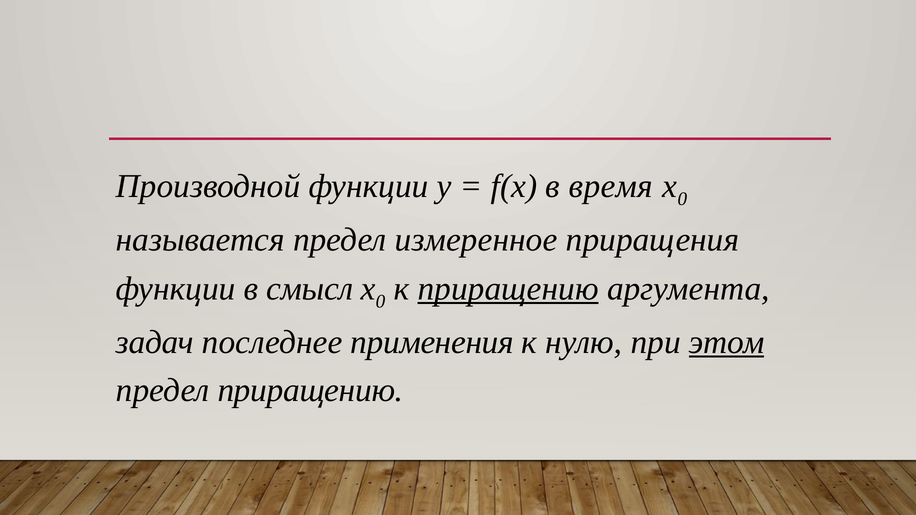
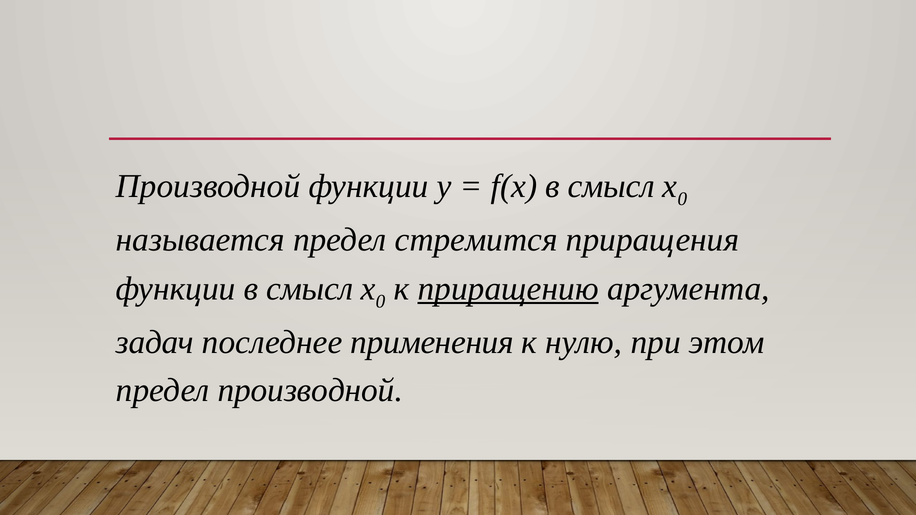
f(x в время: время -> смысл
измеренное: измеренное -> стремится
этом underline: present -> none
предел приращению: приращению -> производной
